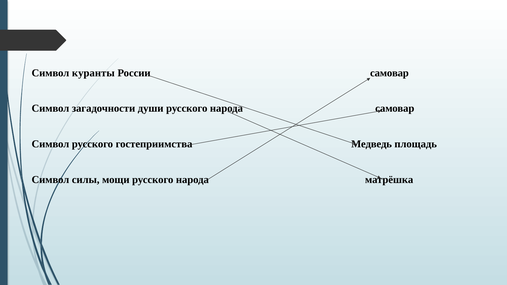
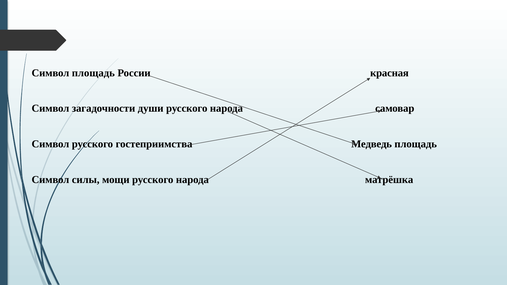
Символ куранты: куранты -> площадь
России самовар: самовар -> красная
